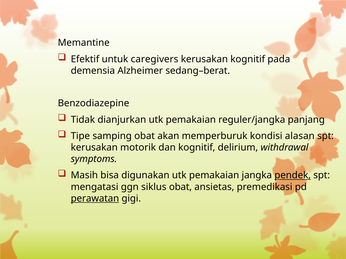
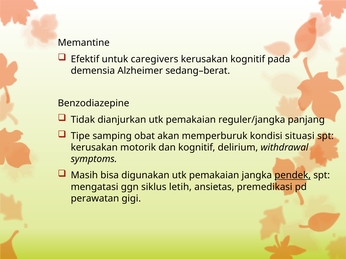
alasan: alasan -> situasi
siklus obat: obat -> letih
perawatan underline: present -> none
